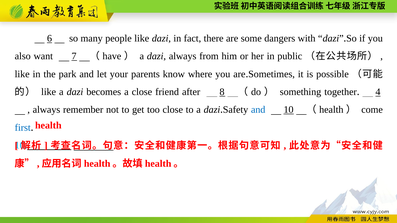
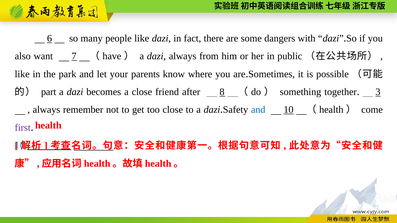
like at (49, 92): like -> part
4: 4 -> 3
first colour: blue -> purple
